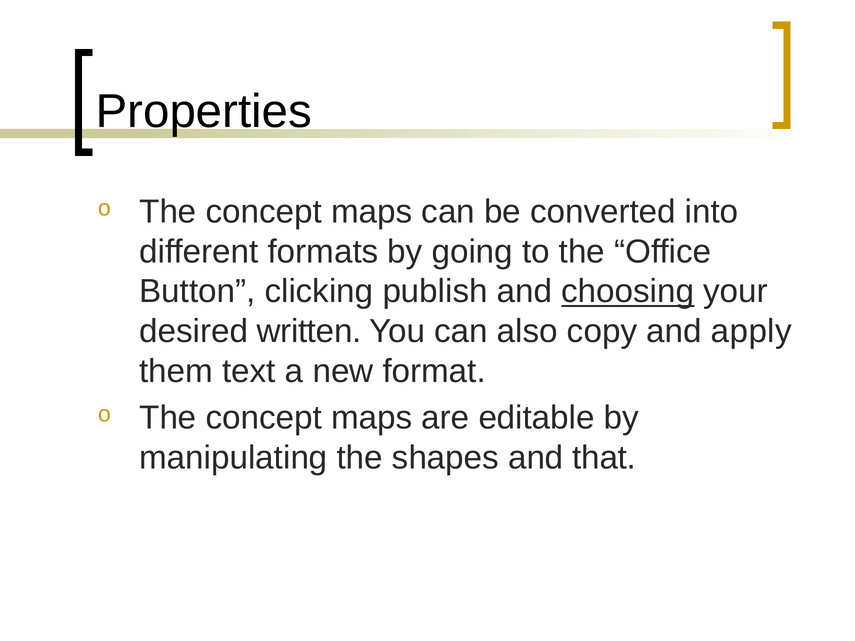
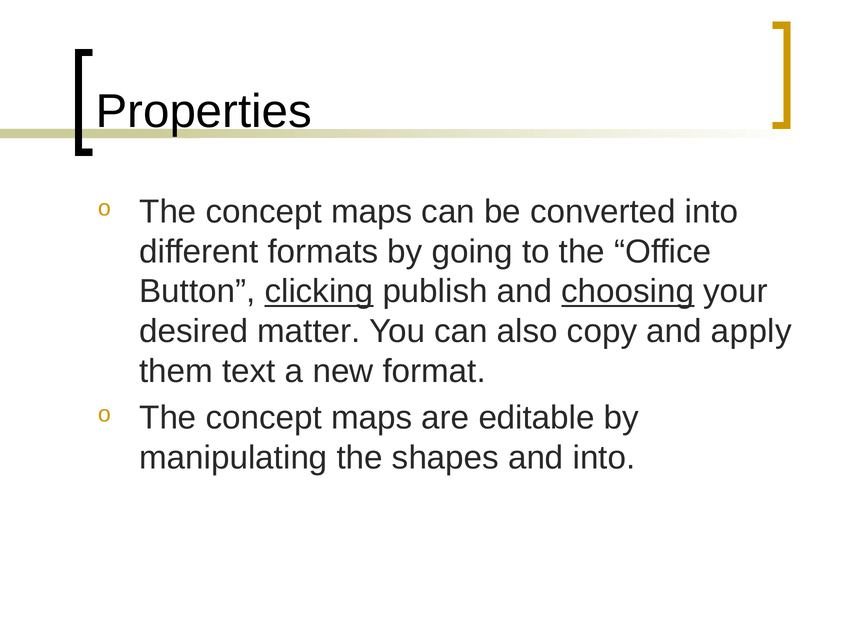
clicking underline: none -> present
written: written -> matter
and that: that -> into
